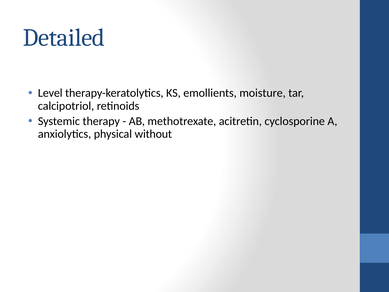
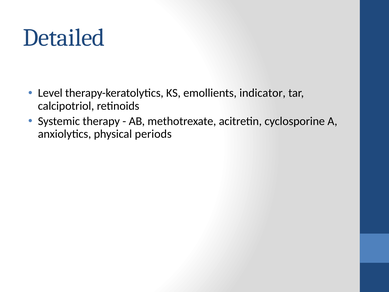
moisture: moisture -> indicator
without: without -> periods
